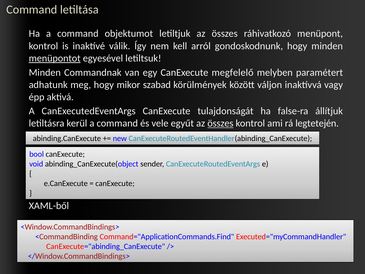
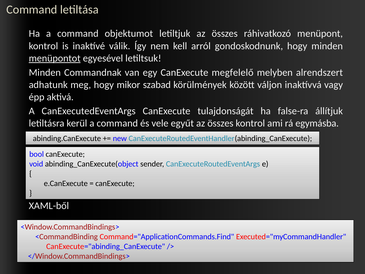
paramétert: paramétert -> alrendszert
összes at (220, 123) underline: present -> none
legtetején: legtetején -> egymásba
